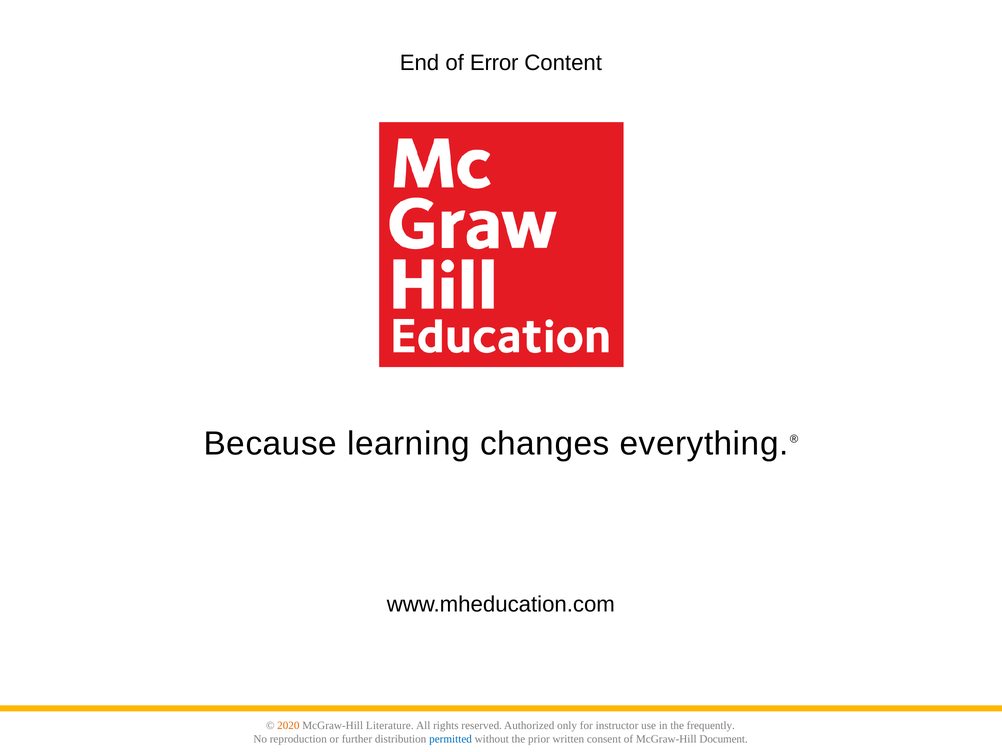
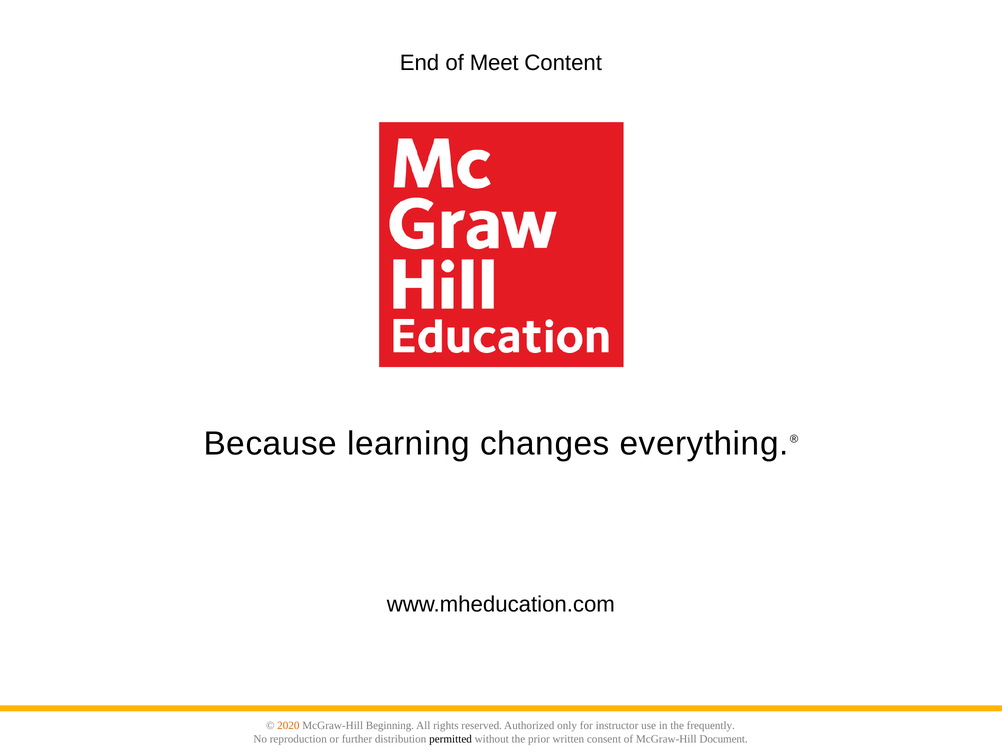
Error: Error -> Meet
Literature: Literature -> Beginning
permitted colour: blue -> black
